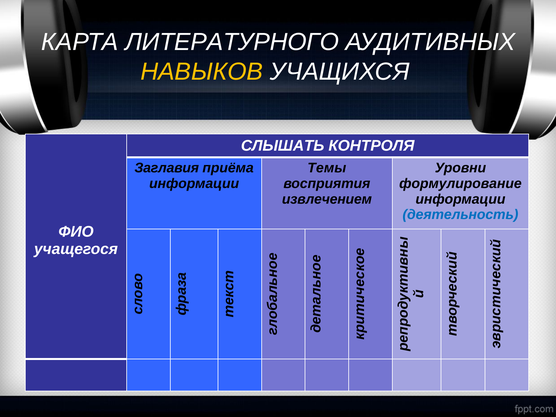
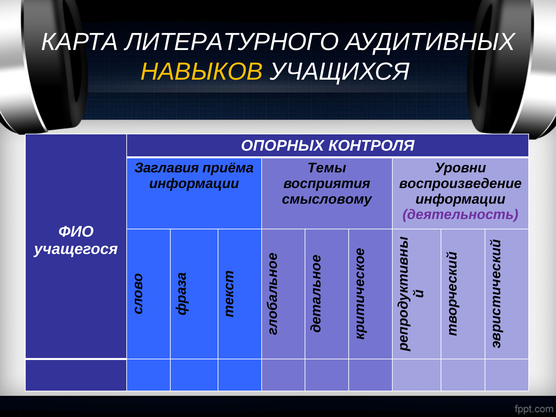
СЛЫШАТЬ: СЛЫШАТЬ -> ОПОРНЫХ
формулирование: формулирование -> воспроизведение
извлечением: извлечением -> смысловому
деятельность colour: blue -> purple
